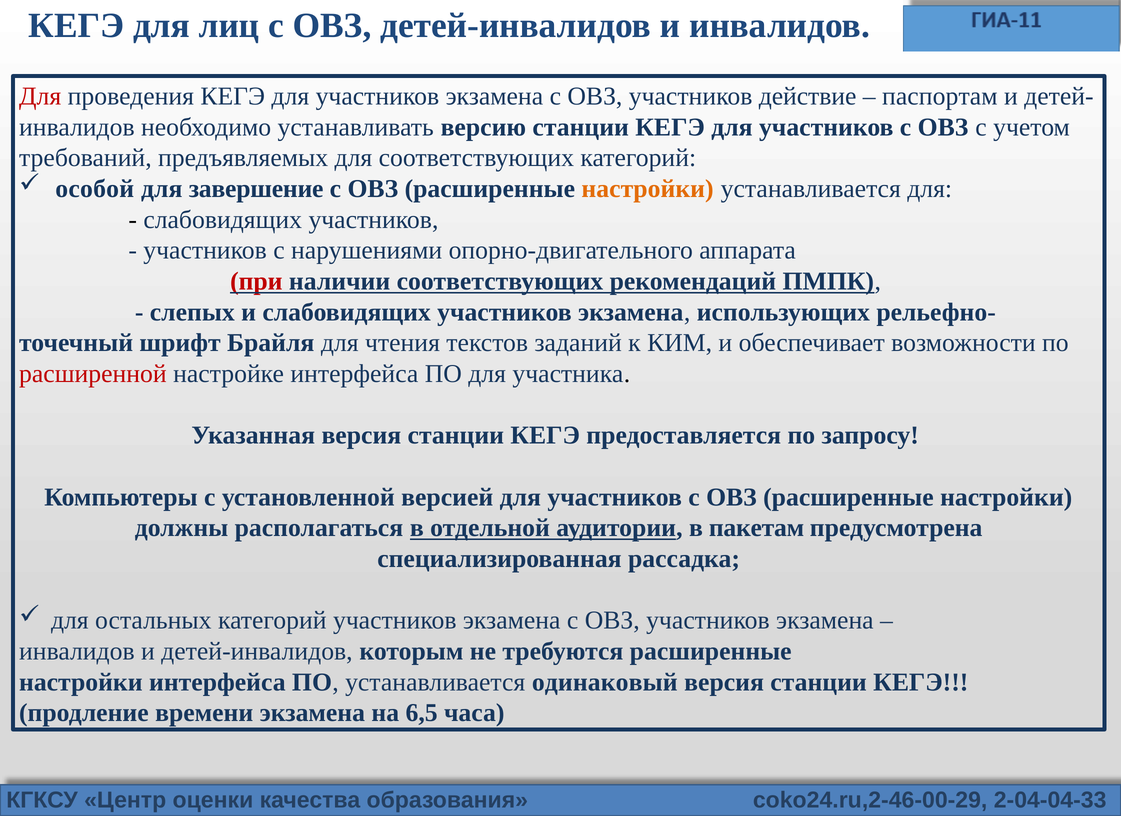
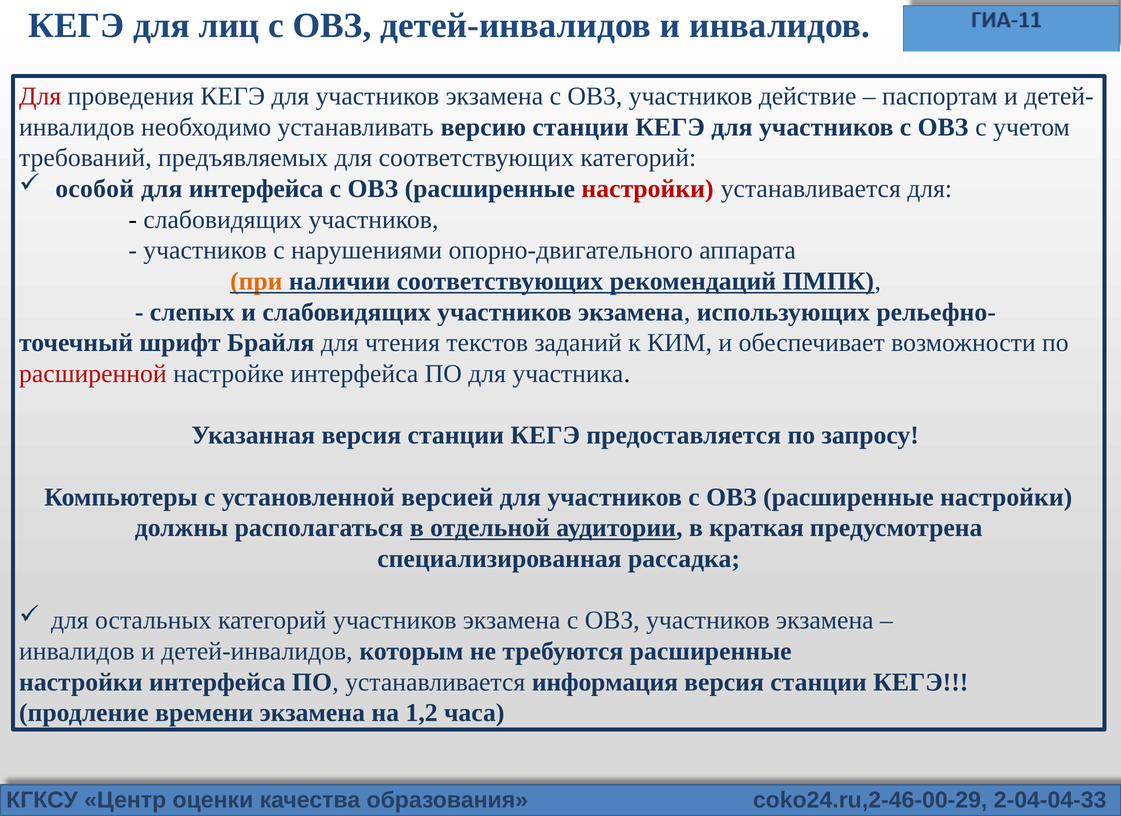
для завершение: завершение -> интерфейса
настройки at (648, 189) colour: orange -> red
при colour: red -> orange
пакетам: пакетам -> краткая
одинаковый: одинаковый -> информация
6,5: 6,5 -> 1,2
